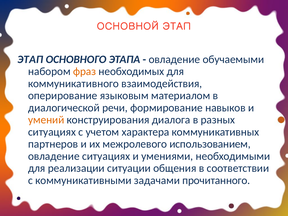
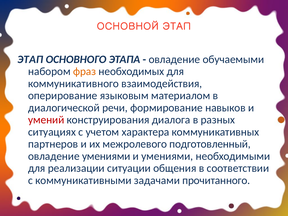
умений colour: orange -> red
использованием: использованием -> подготовленный
овладение ситуациях: ситуациях -> умениями
